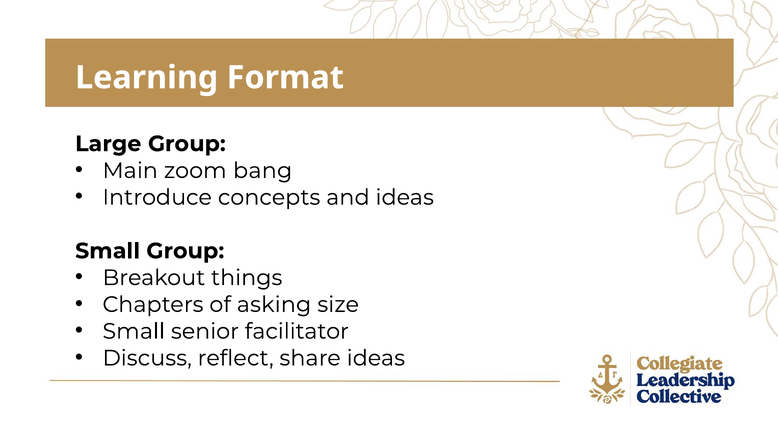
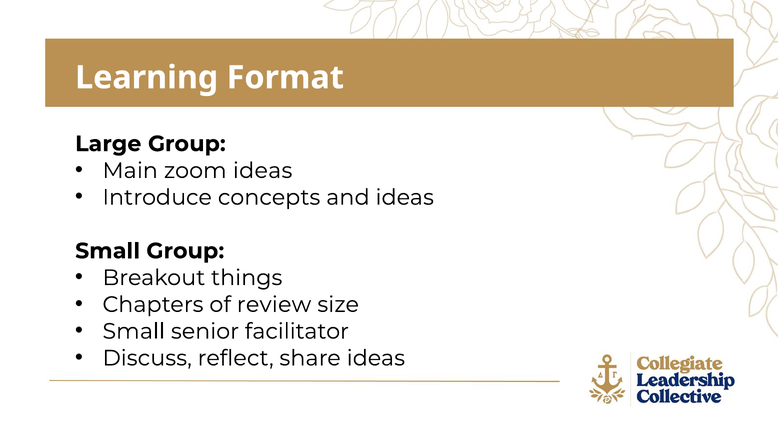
zoom bang: bang -> ideas
asking: asking -> review
